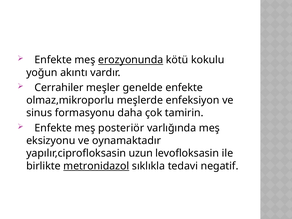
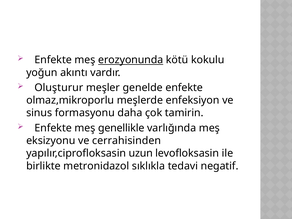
Cerrahiler: Cerrahiler -> Oluşturur
posteriör: posteriör -> genellikle
oynamaktadır: oynamaktadır -> cerrahisinden
metronidazol underline: present -> none
